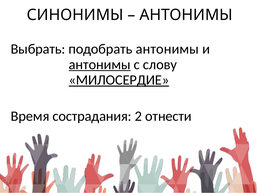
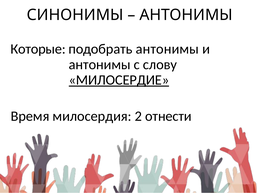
Выбрать: Выбрать -> Которые
антонимы at (100, 64) underline: present -> none
сострадания: сострадания -> милосердия
